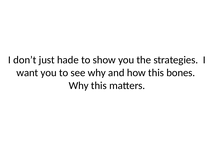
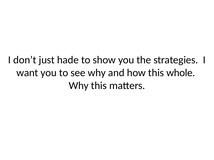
bones: bones -> whole
